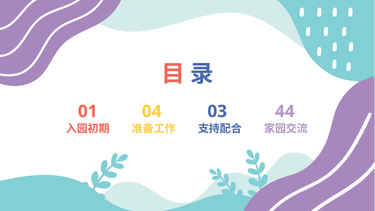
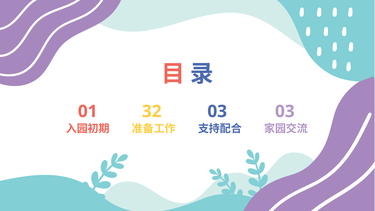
04: 04 -> 32
03 44: 44 -> 03
